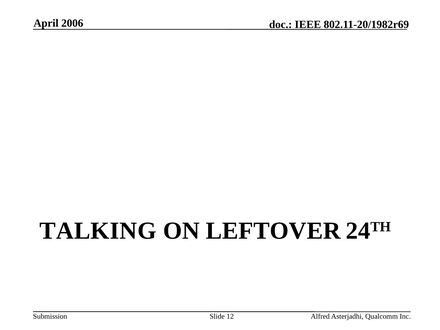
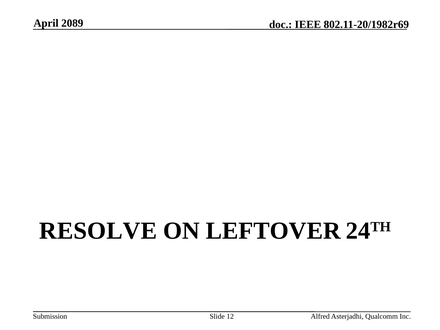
2006: 2006 -> 2089
TALKING: TALKING -> RESOLVE
